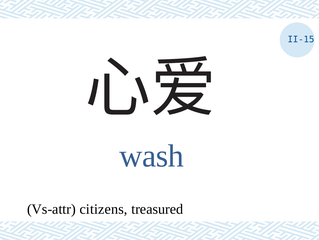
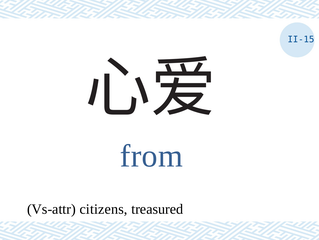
wash: wash -> from
